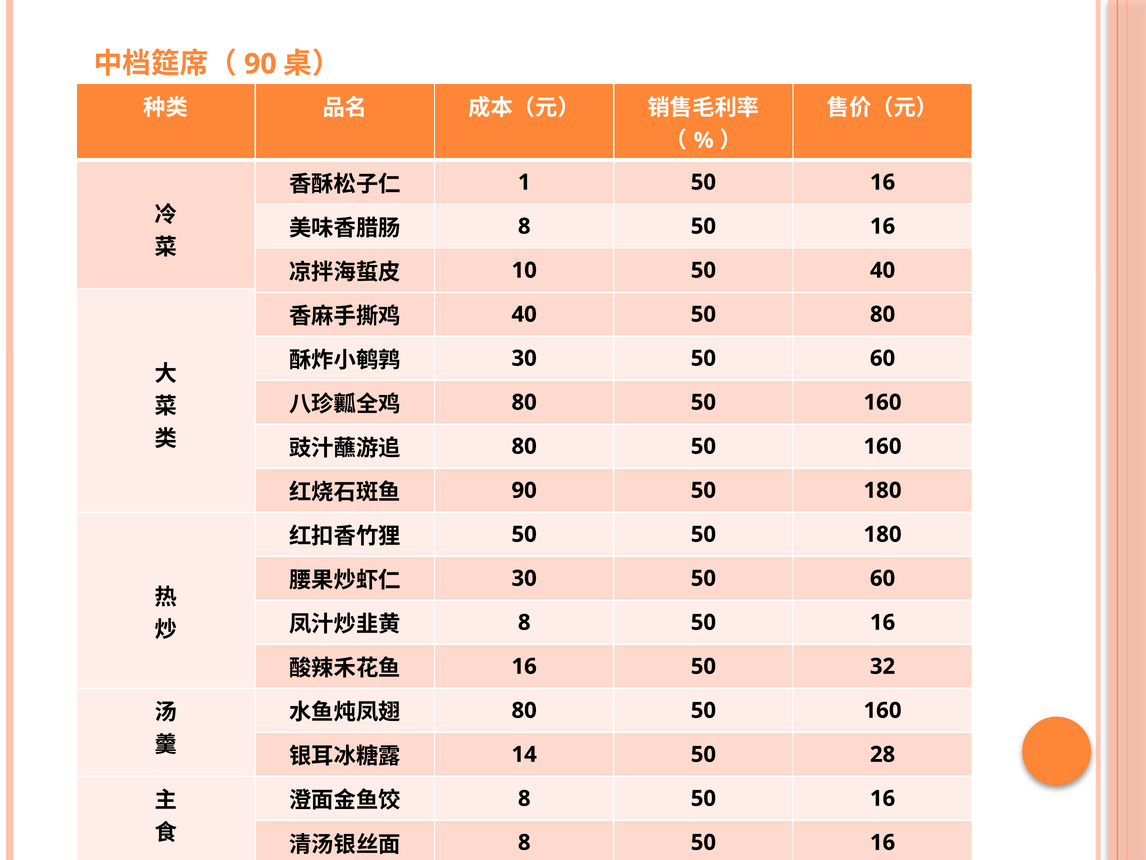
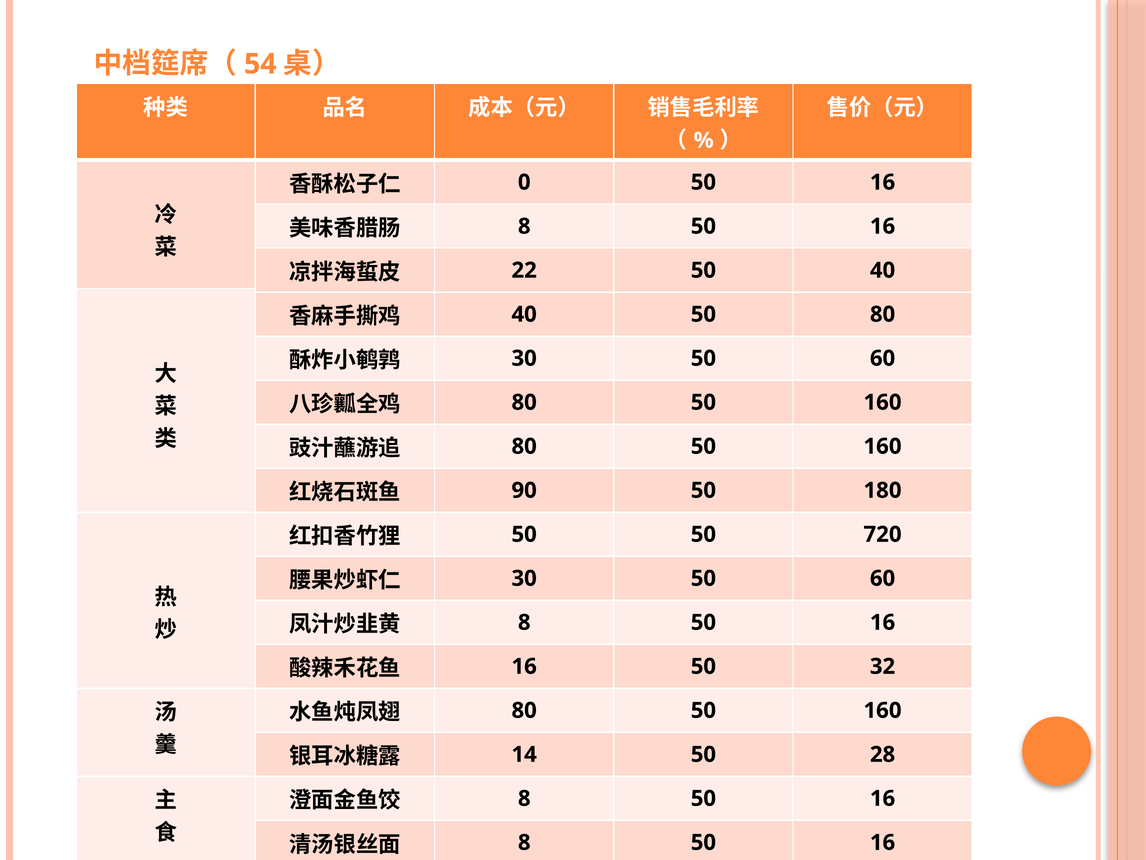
90 at (260, 64): 90 -> 54
1: 1 -> 0
10 at (524, 270): 10 -> 22
50 50 180: 180 -> 720
